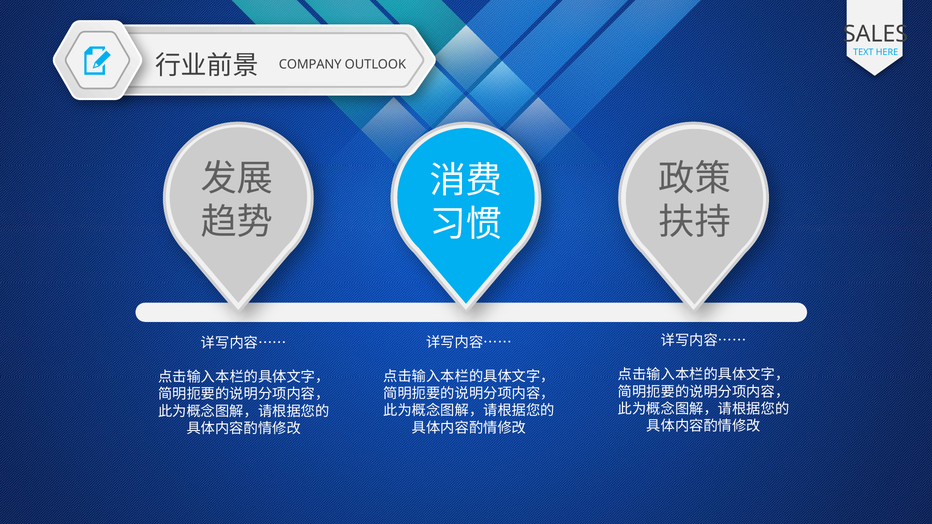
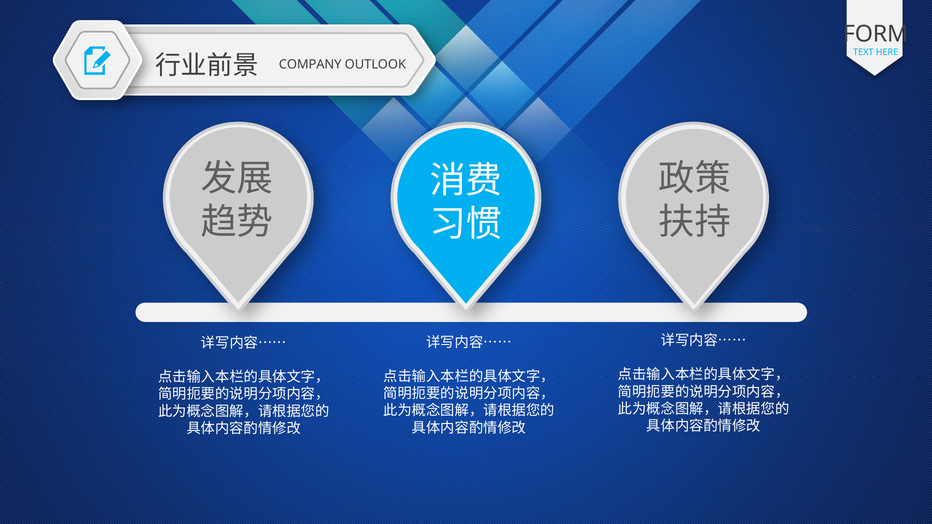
SALES: SALES -> FORM
